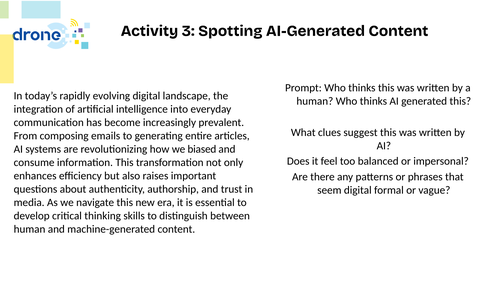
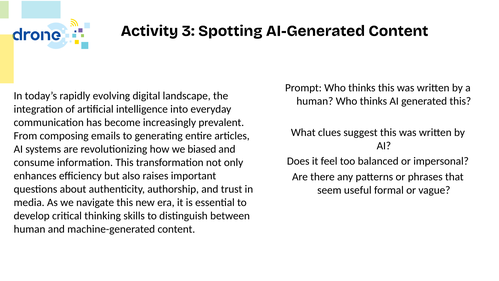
seem digital: digital -> useful
